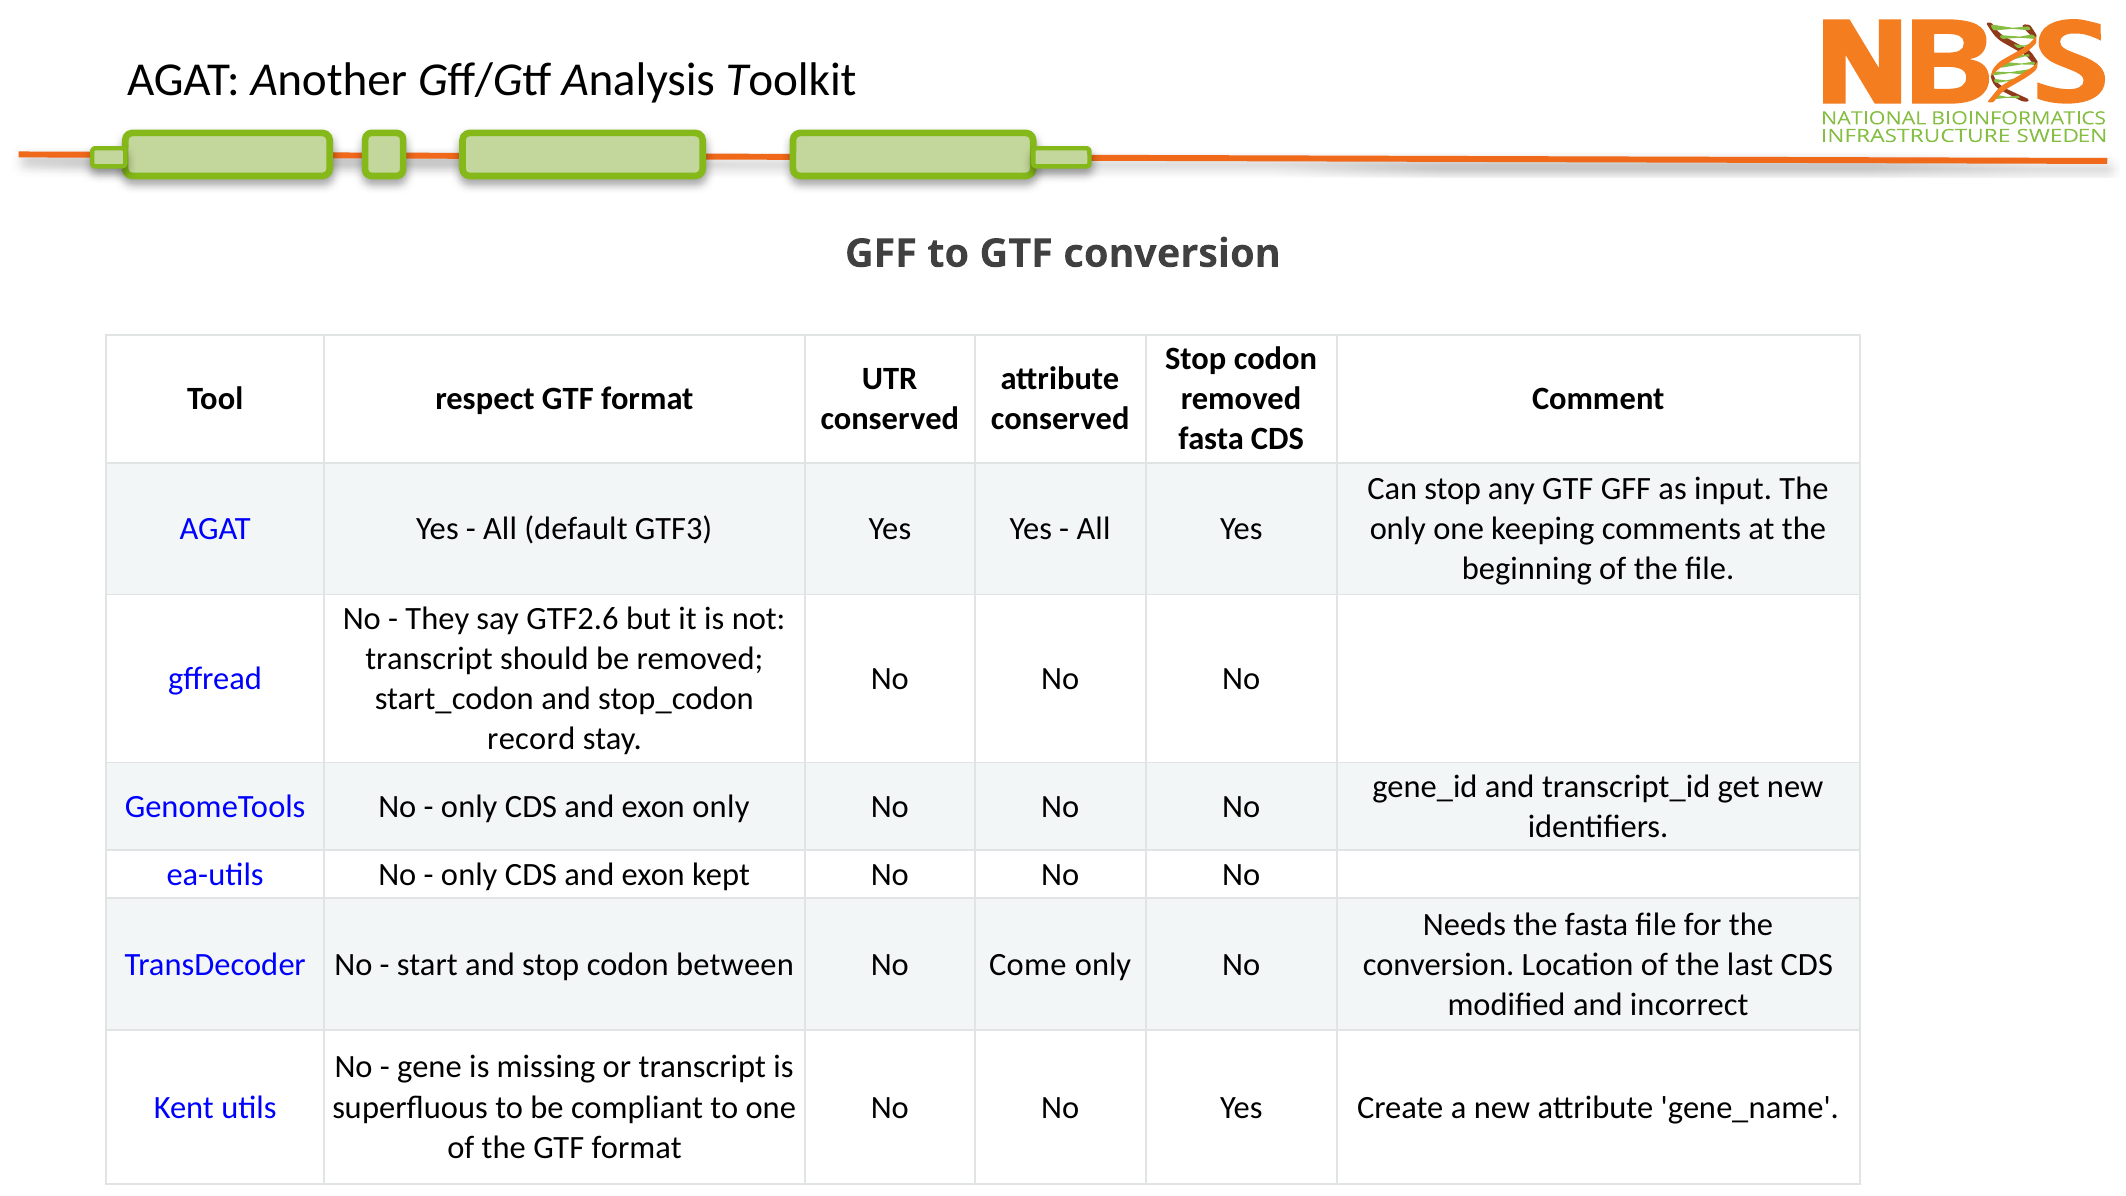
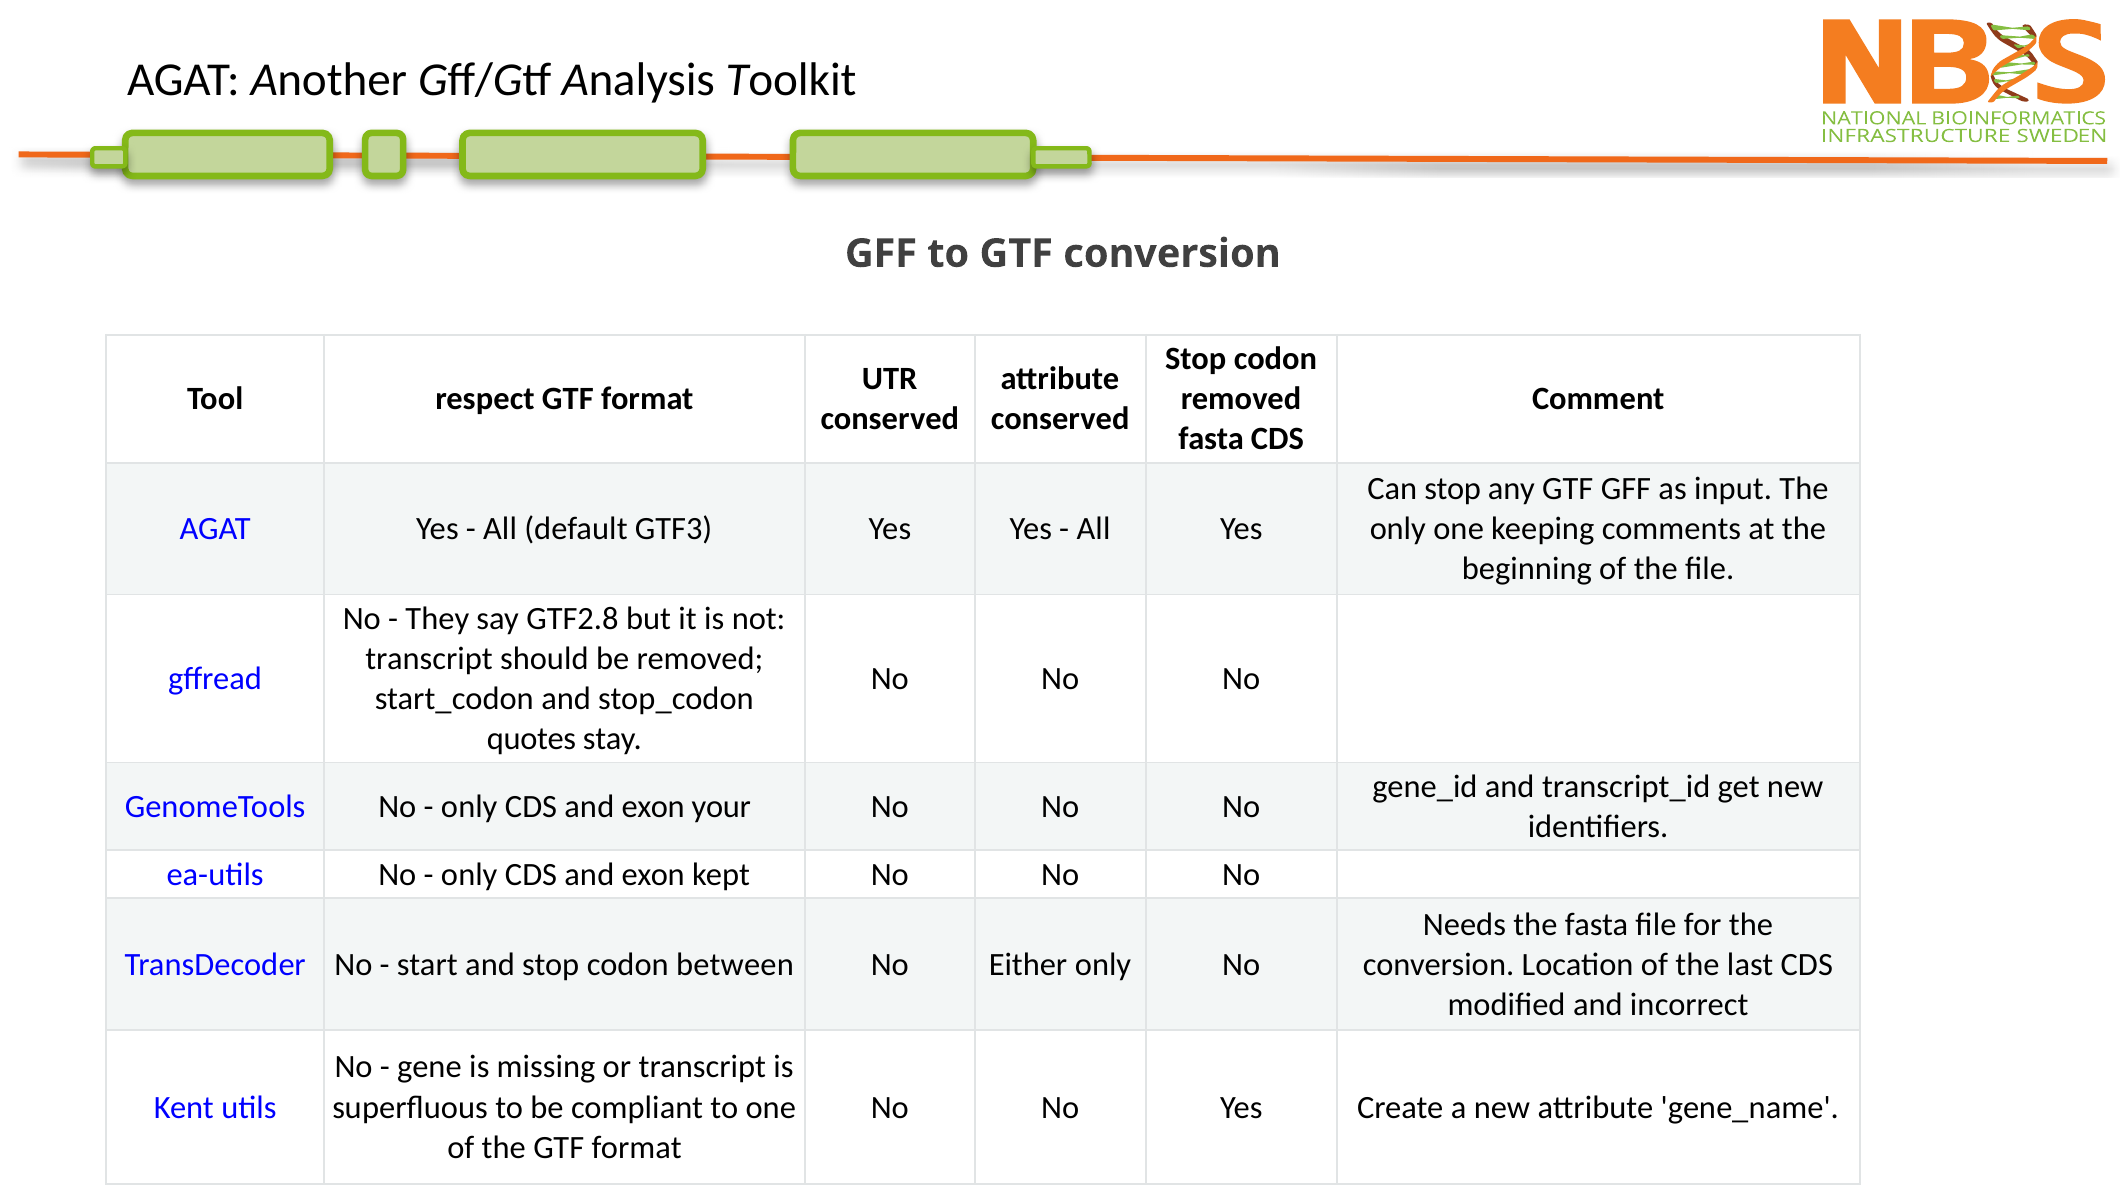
GTF2.6: GTF2.6 -> GTF2.8
record: record -> quotes
exon only: only -> your
Come: Come -> Either
